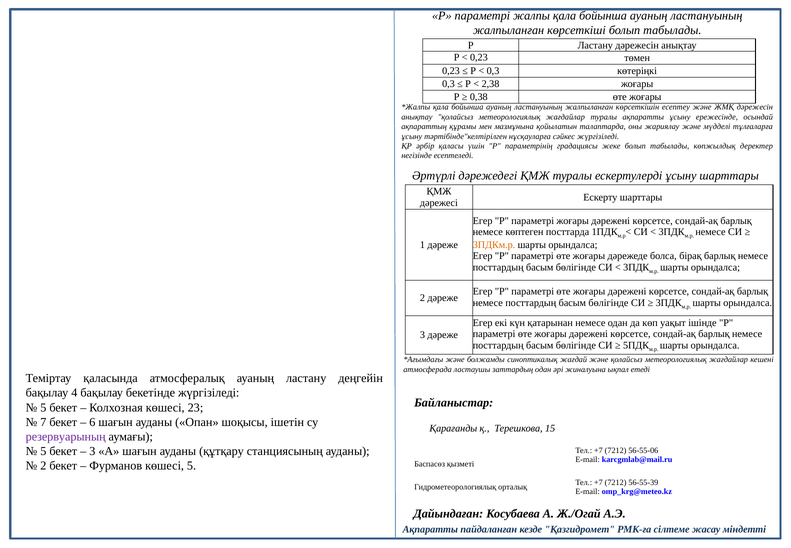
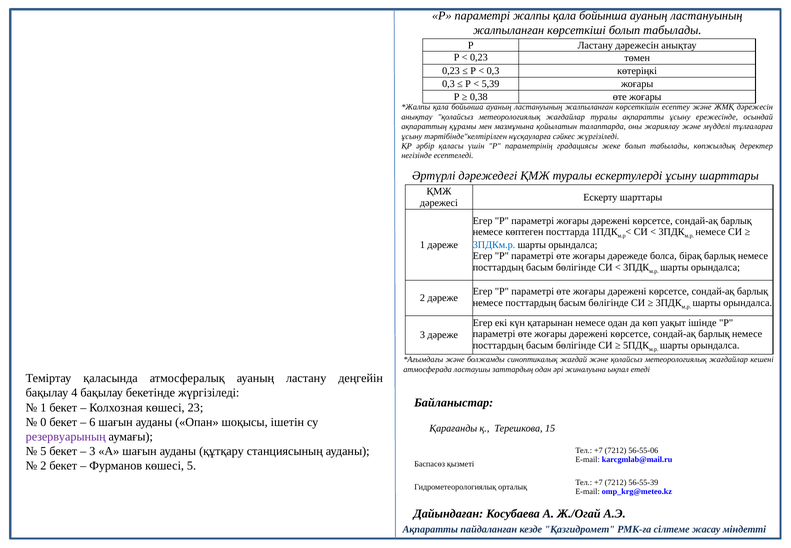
2,38: 2,38 -> 5,39
3ПДКм.р colour: orange -> blue
5 at (43, 407): 5 -> 1
7: 7 -> 0
